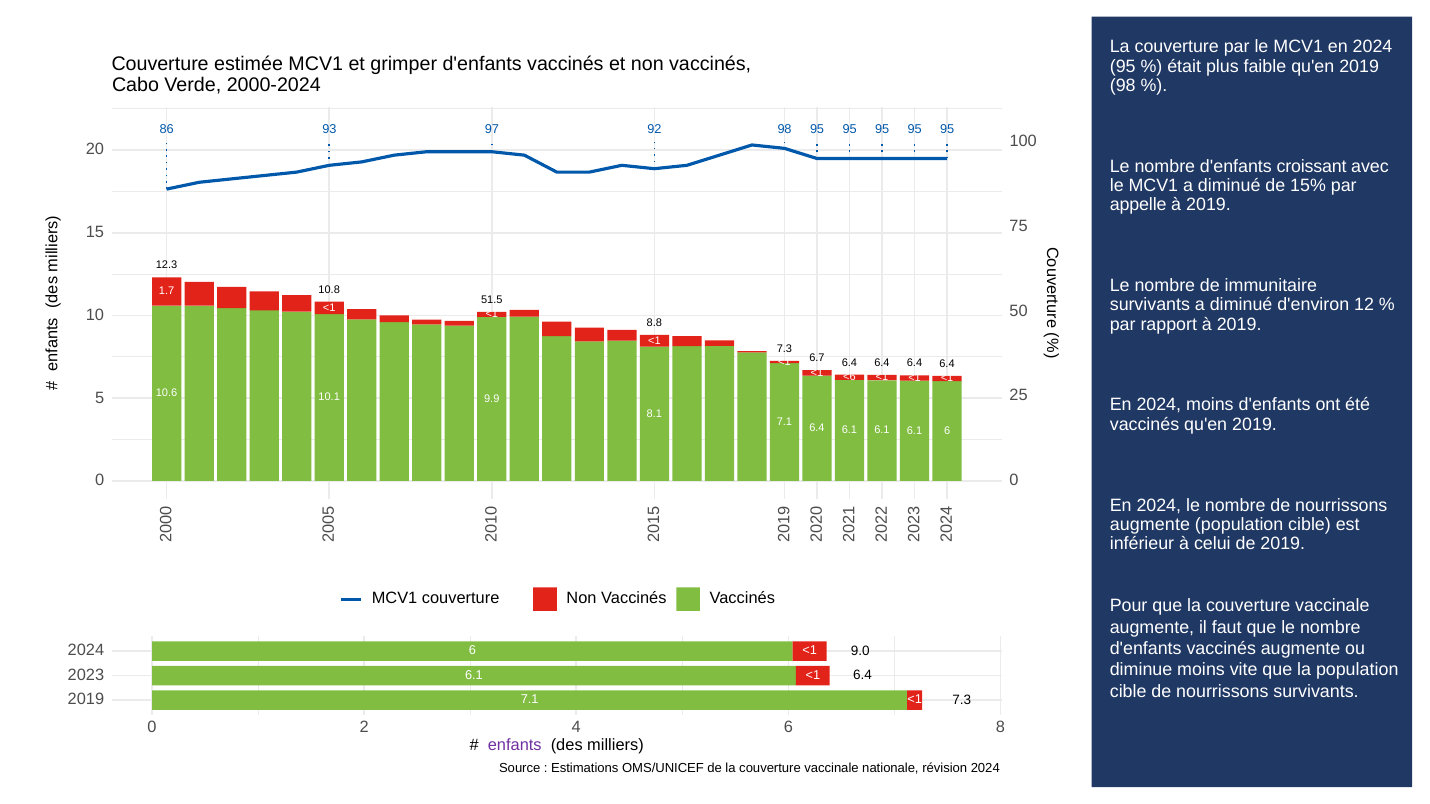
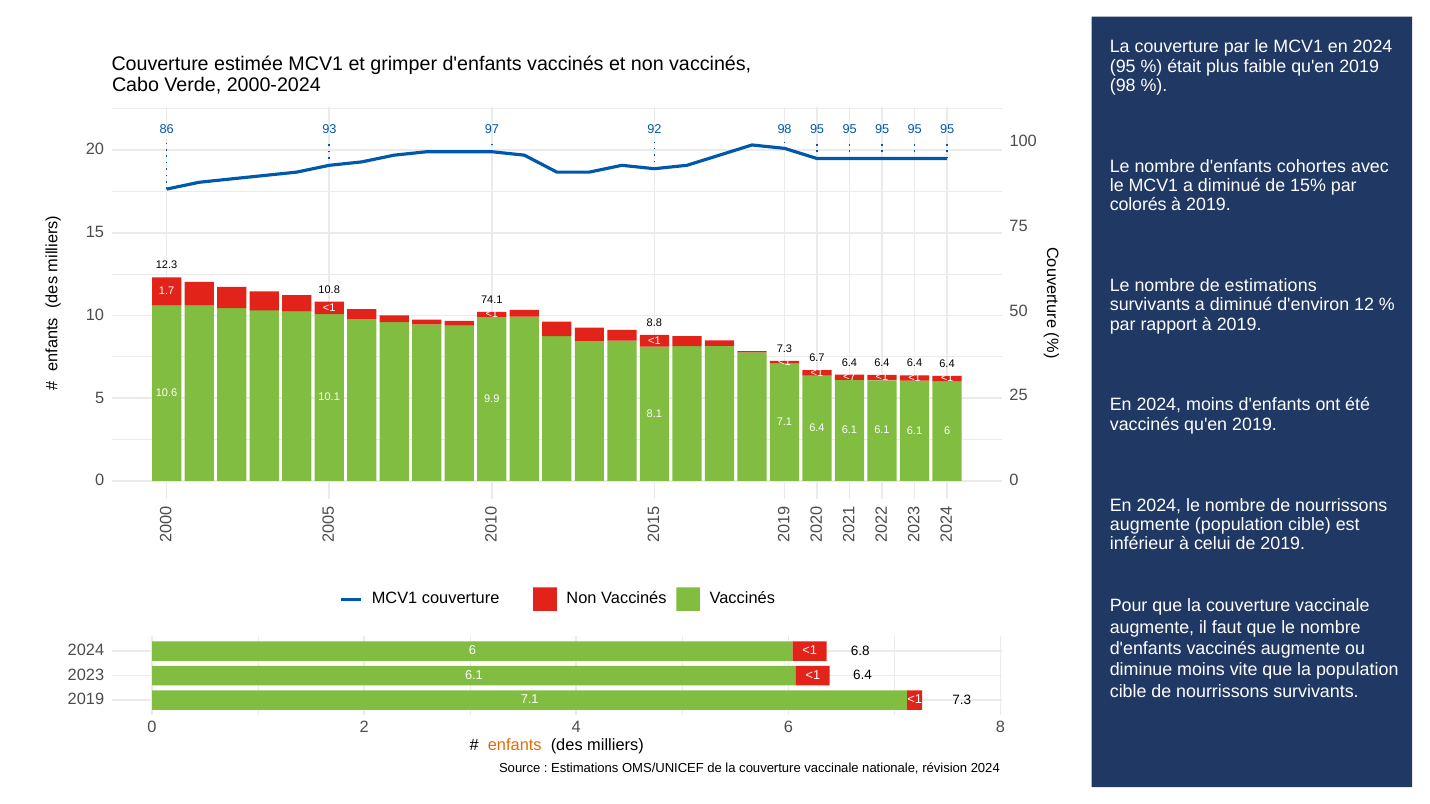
croissant: croissant -> cohortes
appelle: appelle -> colorés
de immunitaire: immunitaire -> estimations
51.5: 51.5 -> 74.1
<6: <6 -> <7
9.0: 9.0 -> 6.8
enfants colour: purple -> orange
